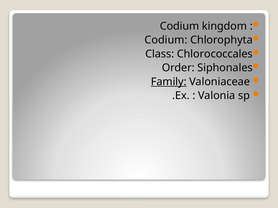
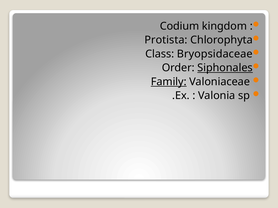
Codium at (166, 40): Codium -> Protista
Chlorococcales: Chlorococcales -> Bryopsidaceae
Siphonales underline: none -> present
